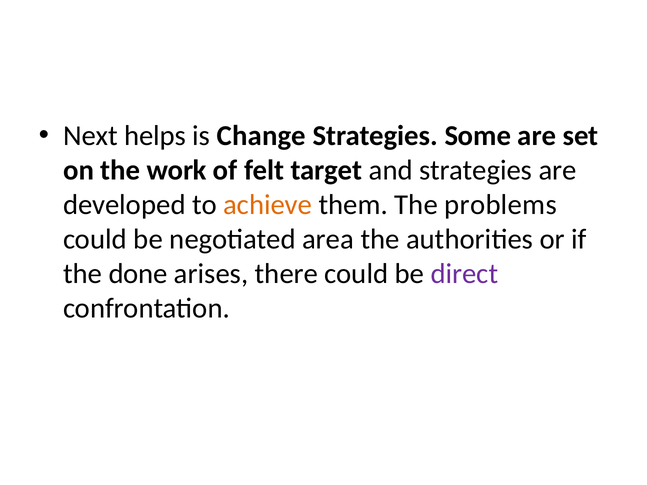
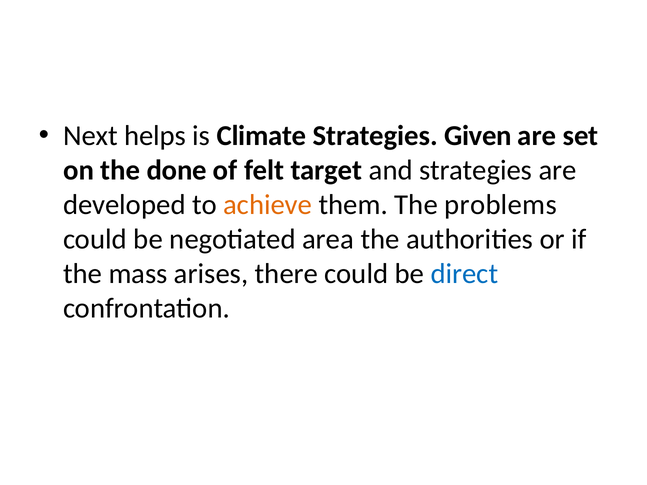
Change: Change -> Climate
Some: Some -> Given
work: work -> done
done: done -> mass
direct colour: purple -> blue
